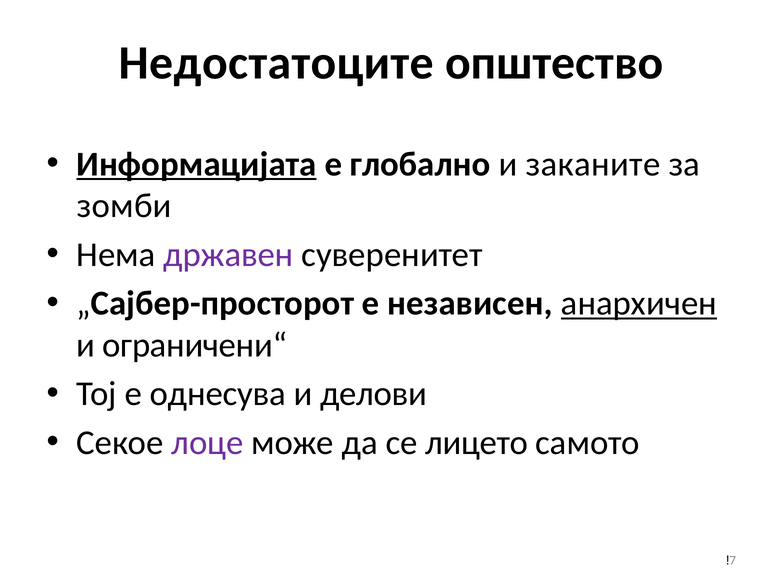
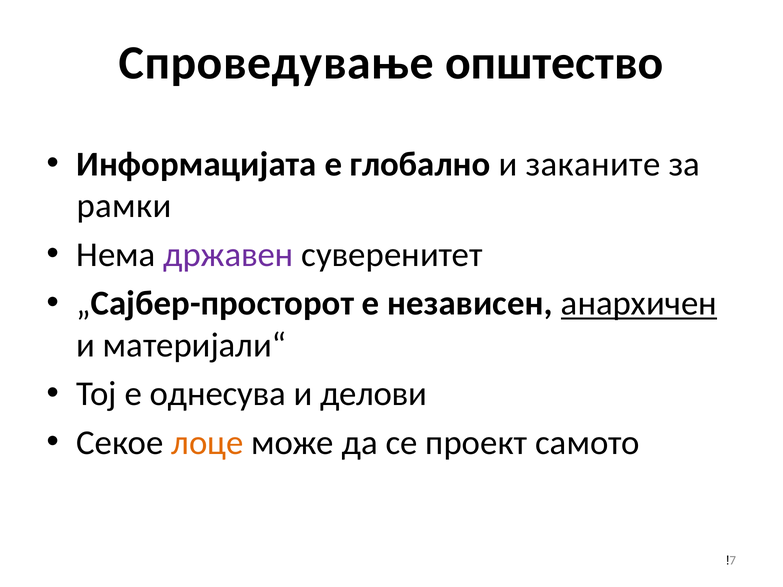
Недостатоците: Недостатоците -> Спроведување
Информацијата underline: present -> none
зомби: зомби -> рамки
ограничени“: ограничени“ -> материјали“
лоце colour: purple -> orange
лицето: лицето -> проект
